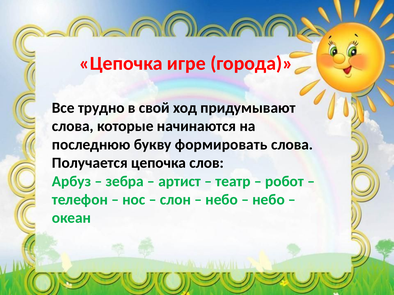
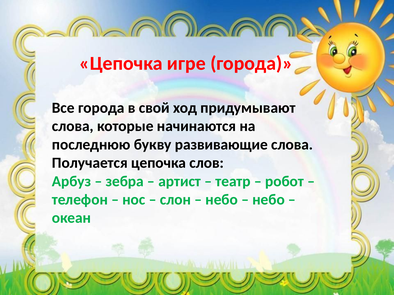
Все трудно: трудно -> города
формировать: формировать -> развивающие
